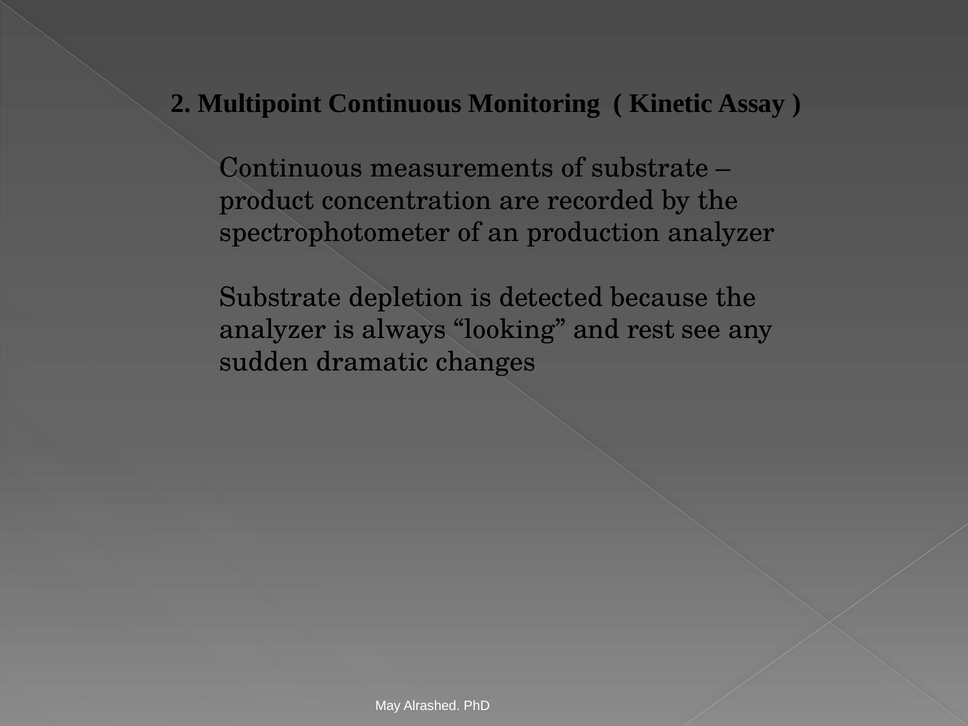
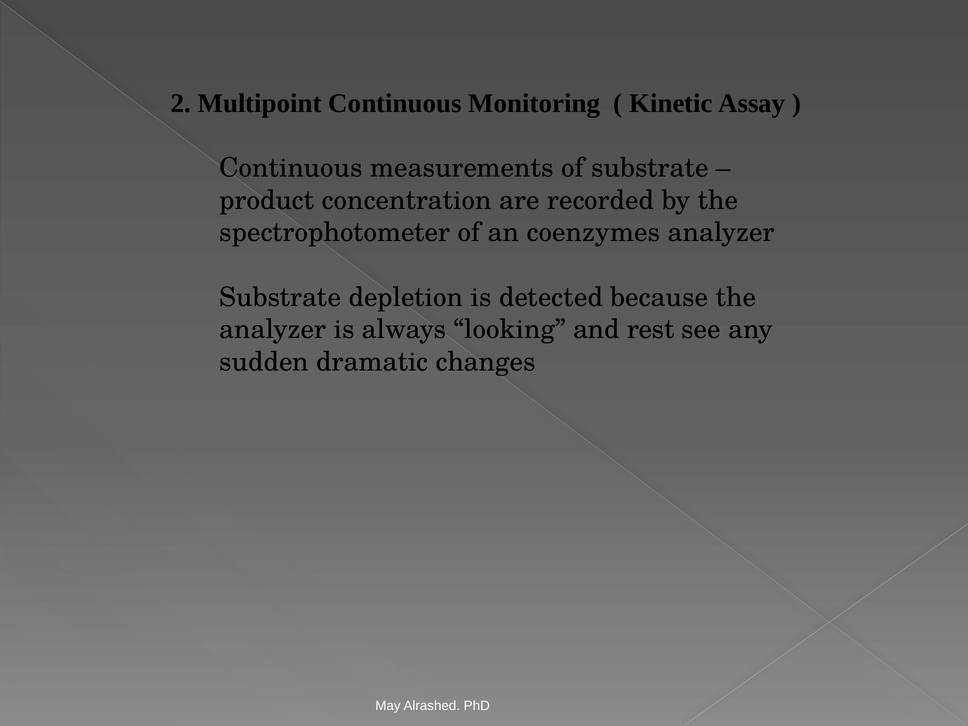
production: production -> coenzymes
